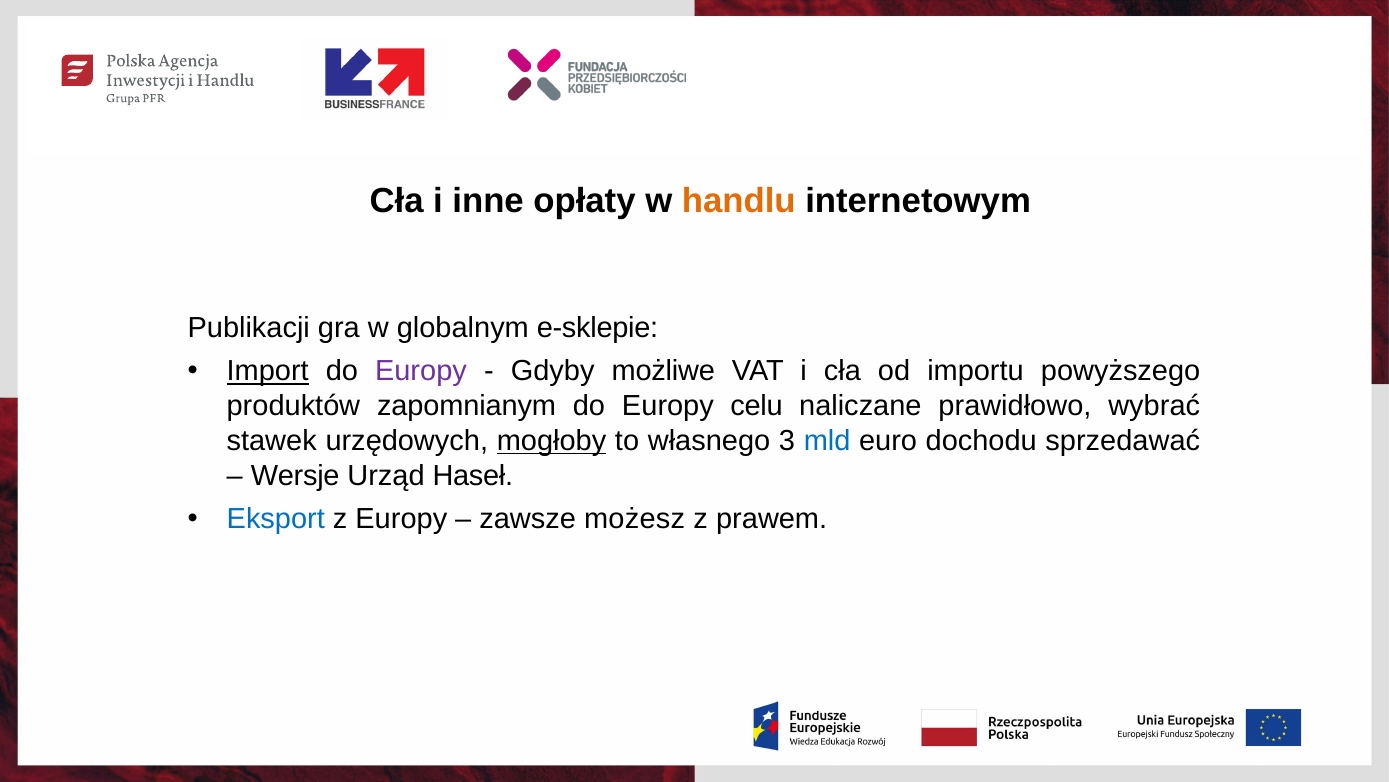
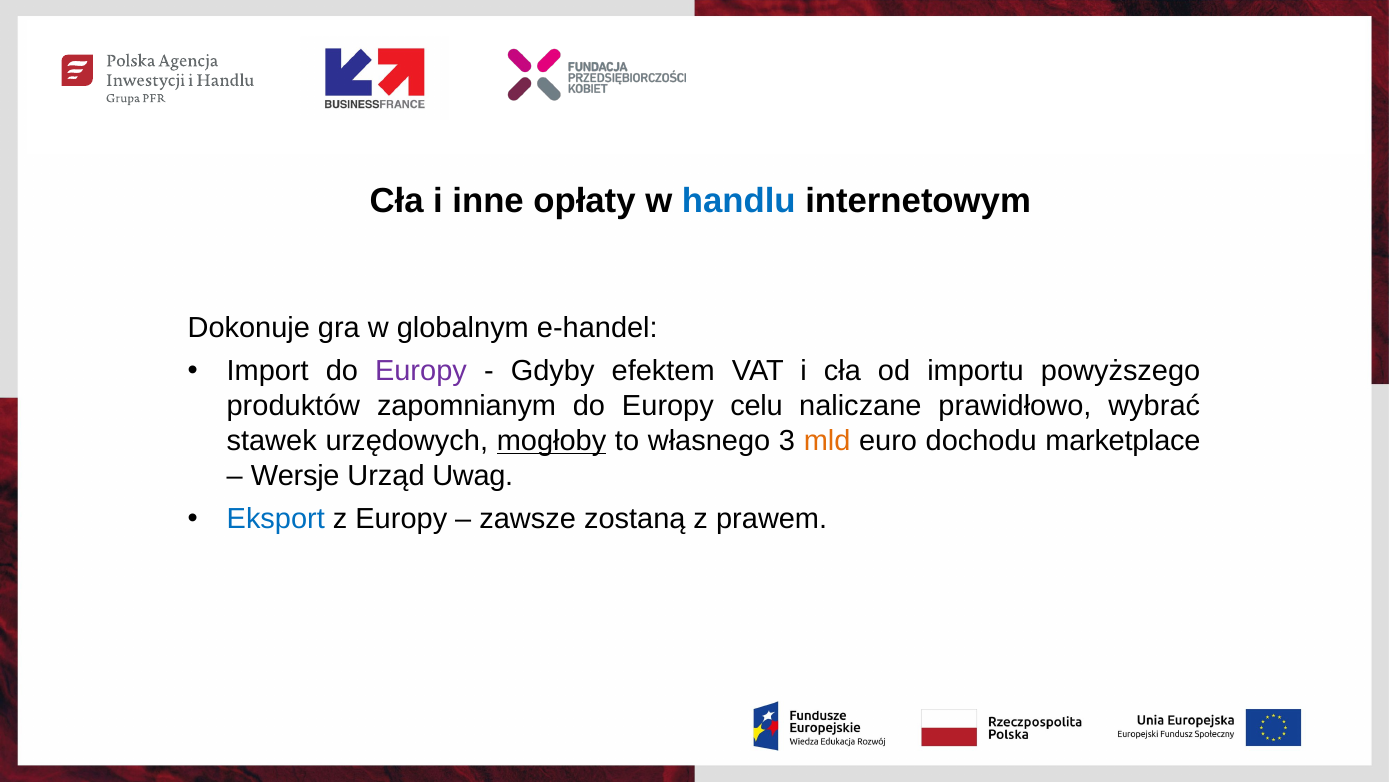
handlu colour: orange -> blue
Publikacji: Publikacji -> Dokonuje
e-sklepie: e-sklepie -> e-handel
Import underline: present -> none
możliwe: możliwe -> efektem
mld colour: blue -> orange
sprzedawać: sprzedawać -> marketplace
Haseł: Haseł -> Uwag
możesz: możesz -> zostaną
